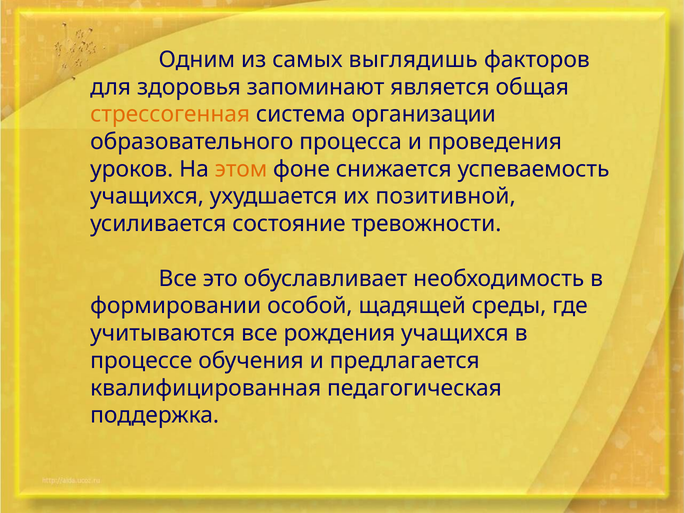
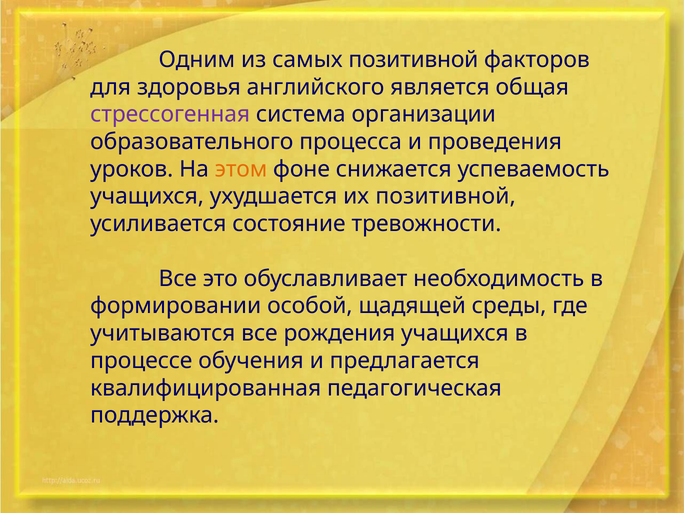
самых выглядишь: выглядишь -> позитивной
запоминают: запоминают -> английского
стрессогенная colour: orange -> purple
